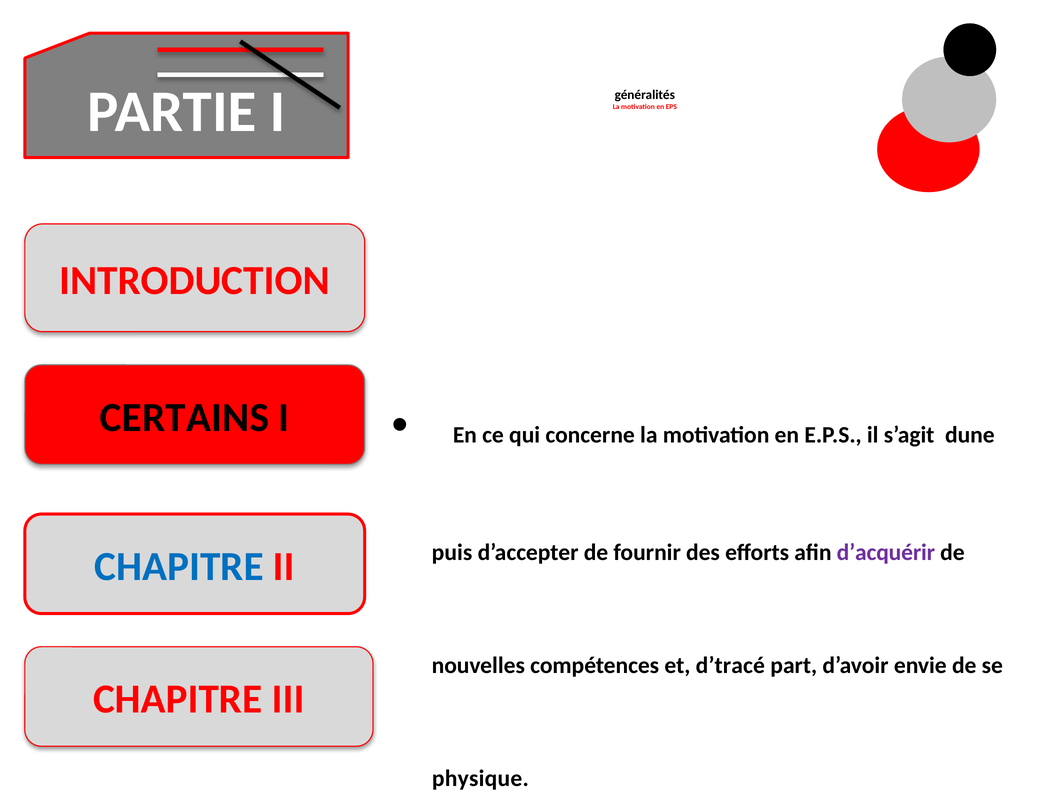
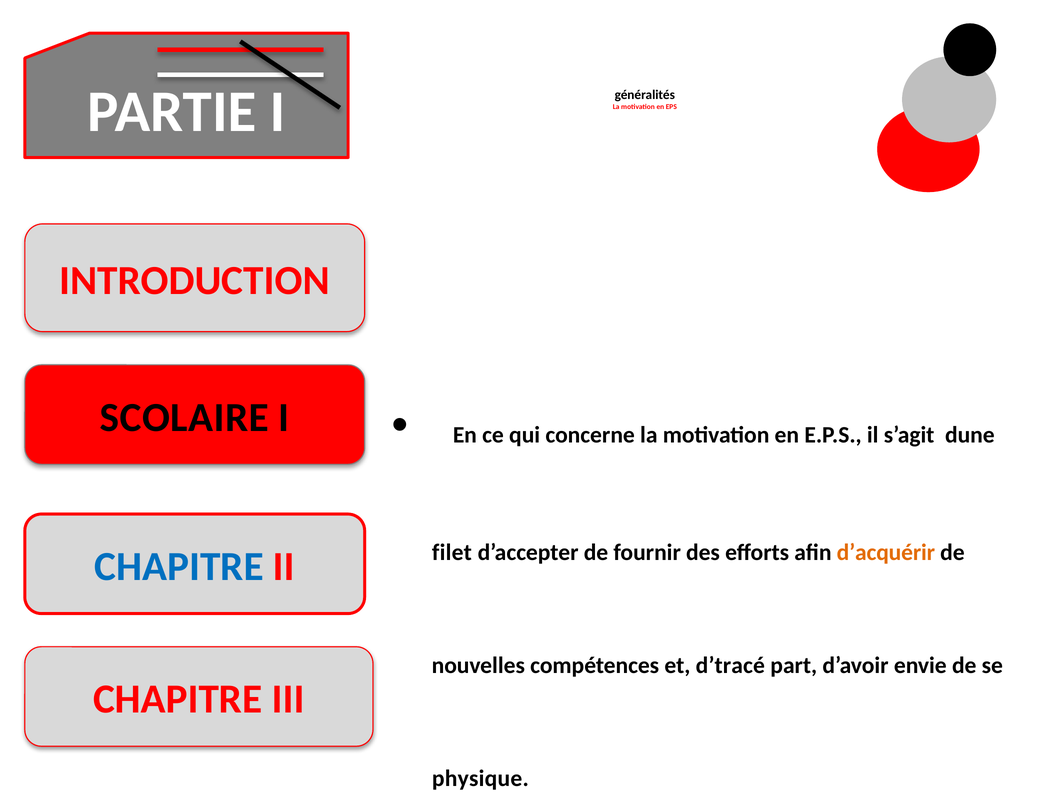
CERTAINS: CERTAINS -> SCOLAIRE
puis: puis -> filet
d’acquérir colour: purple -> orange
